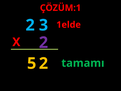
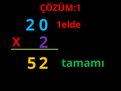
3: 3 -> 0
